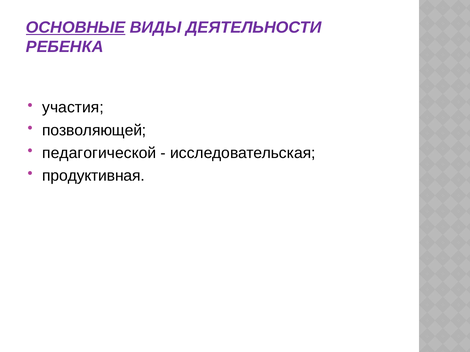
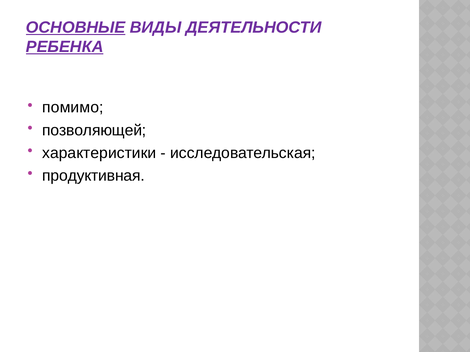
РЕБЕНКА underline: none -> present
участия: участия -> помимо
педагогической: педагогической -> характеристики
